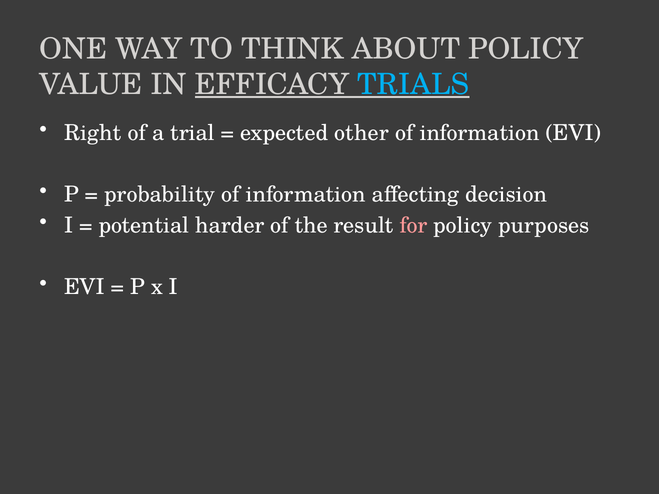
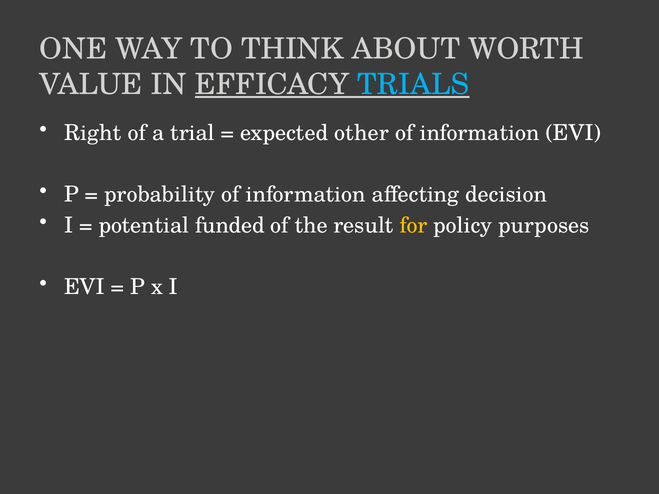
ABOUT POLICY: POLICY -> WORTH
harder: harder -> funded
for colour: pink -> yellow
